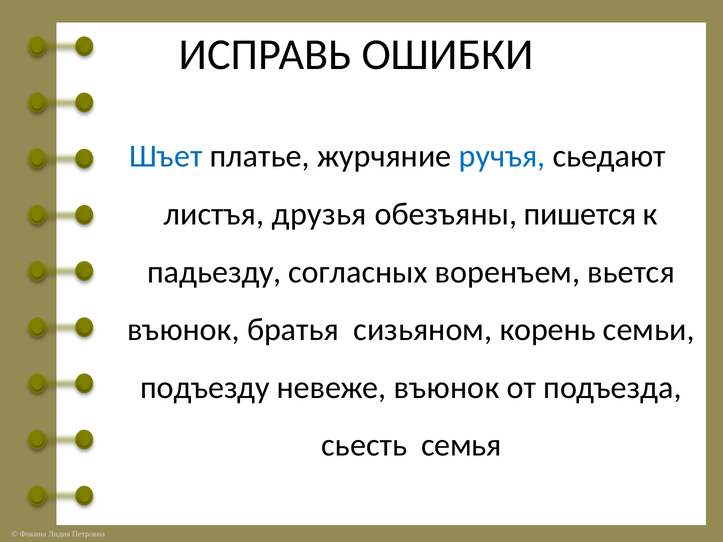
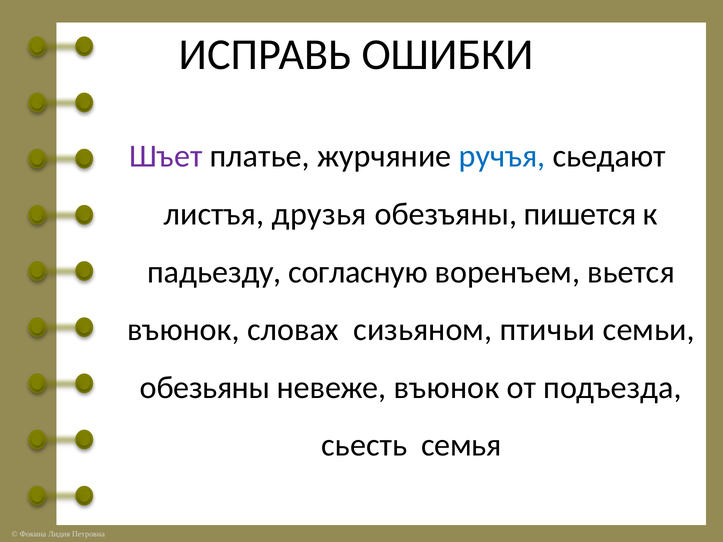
Шъет colour: blue -> purple
согласных: согласных -> согласную
братья: братья -> словах
корень: корень -> птичьи
подъезду: подъезду -> обезьяны
